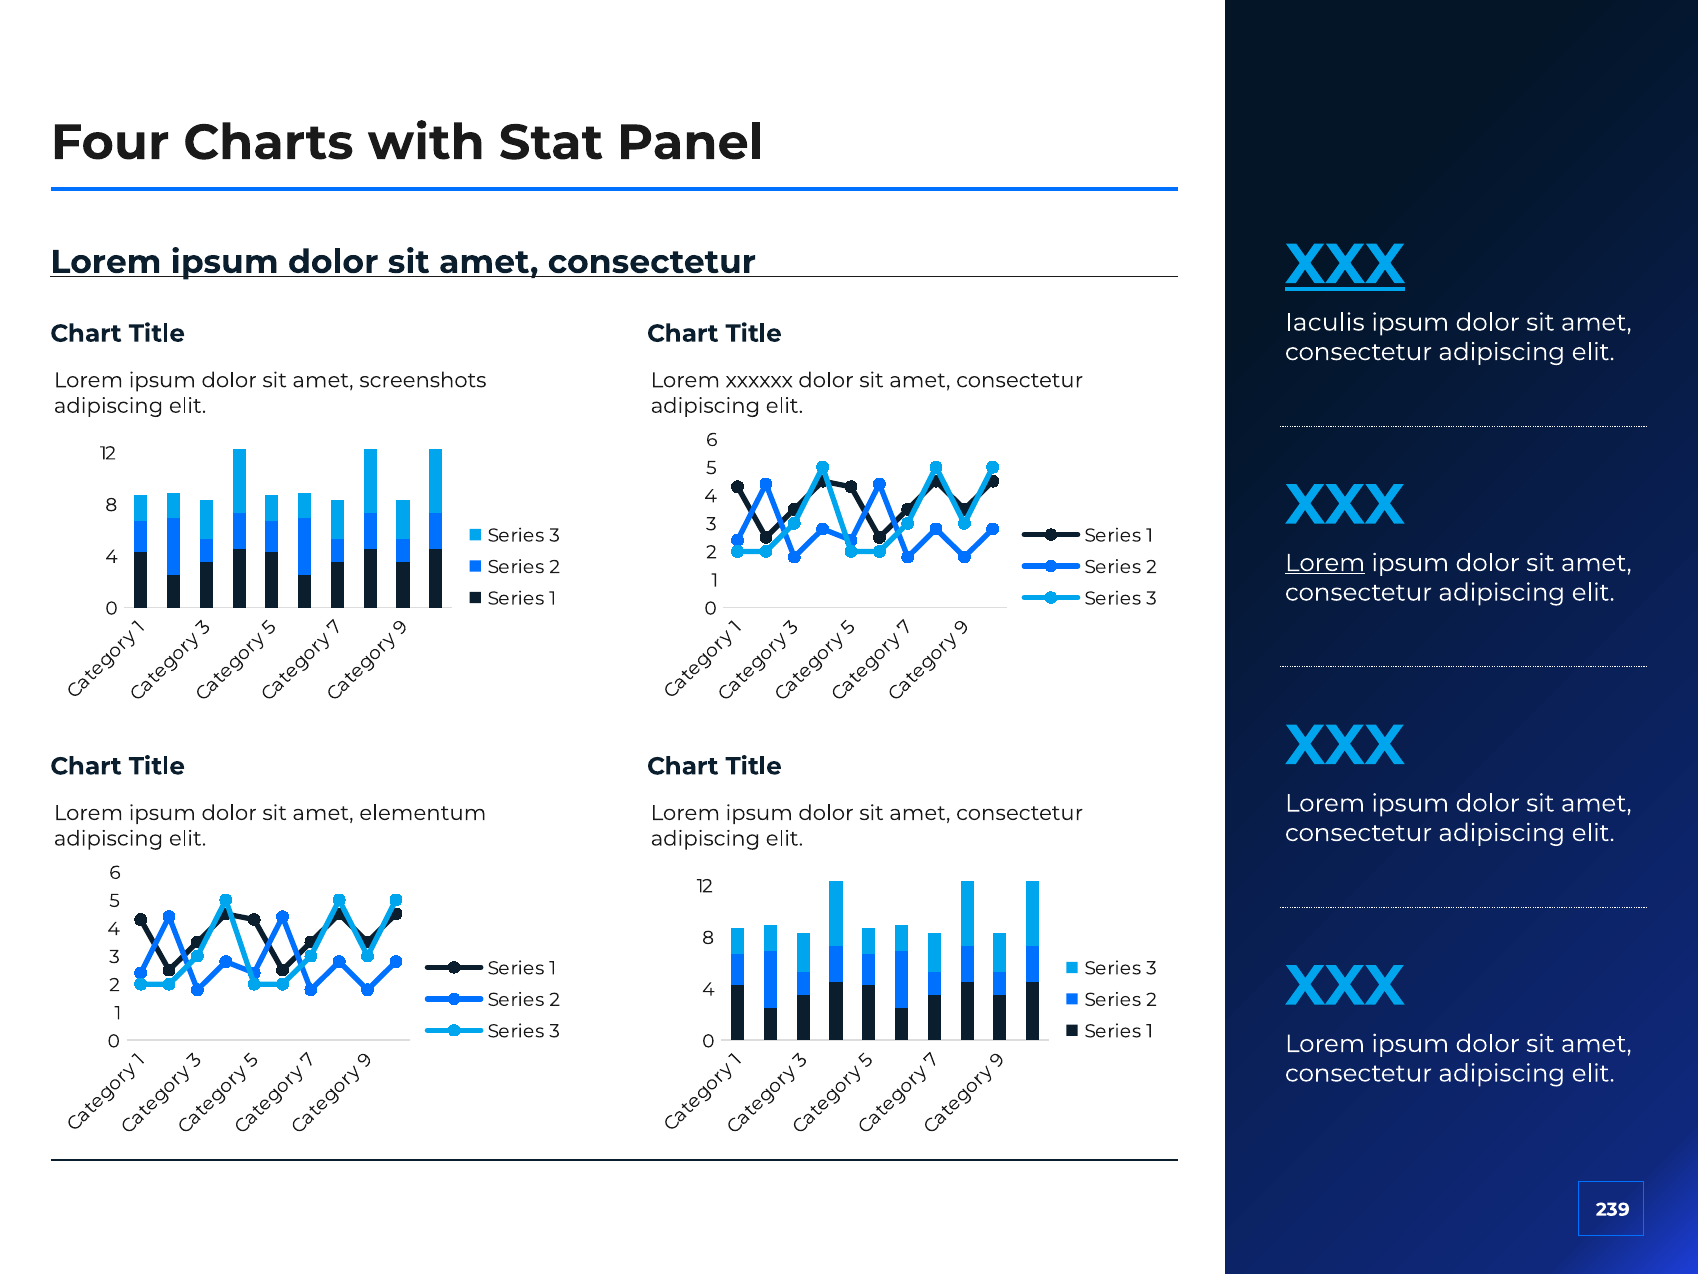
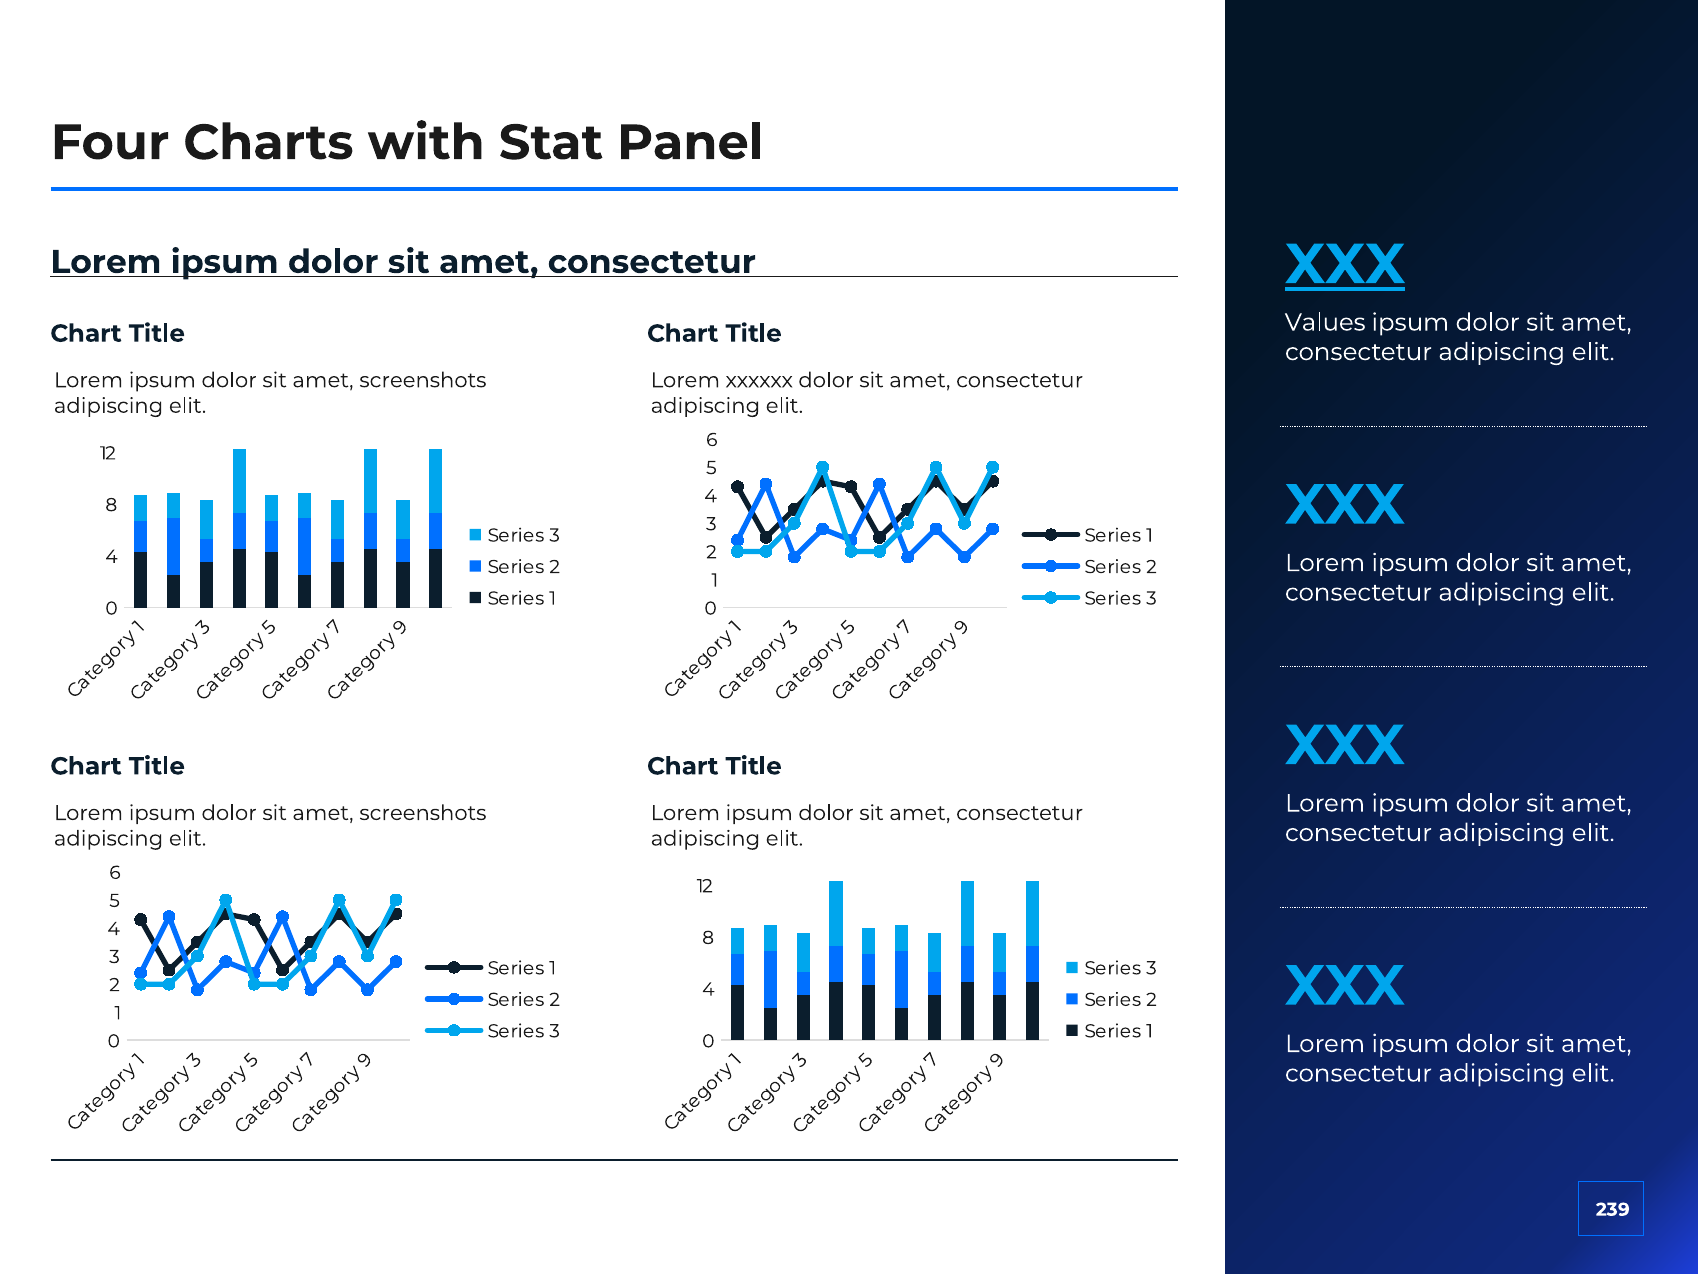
Iaculis: Iaculis -> Values
Lorem at (1325, 563) underline: present -> none
elementum at (423, 813): elementum -> screenshots
